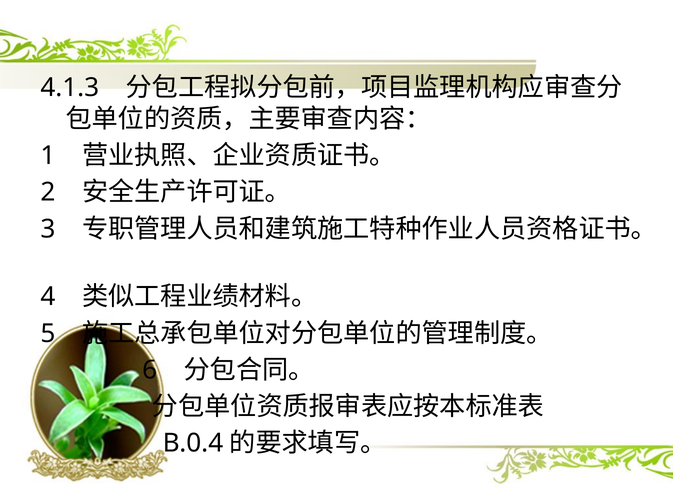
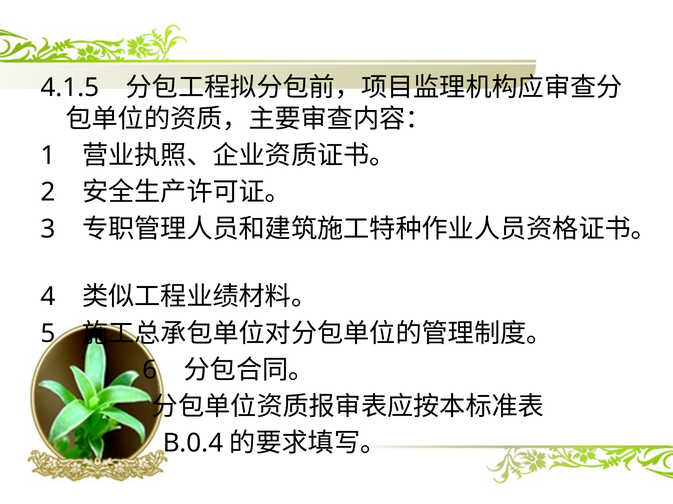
4.1.3: 4.1.3 -> 4.1.5
